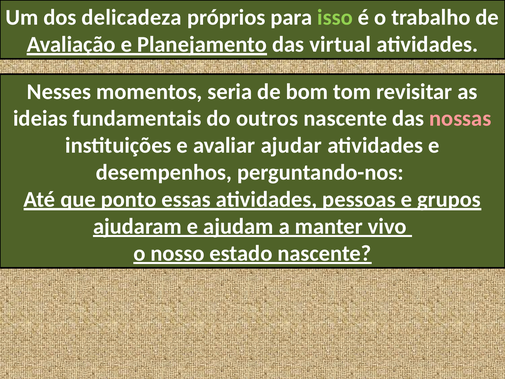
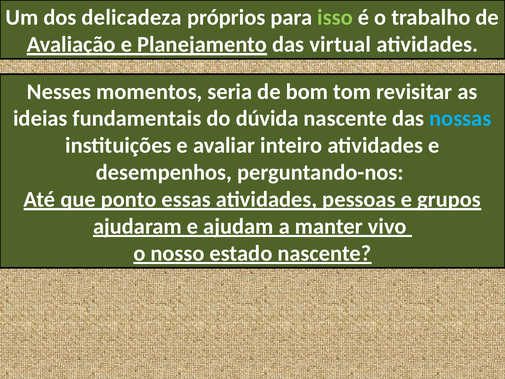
outros: outros -> dúvida
nossas colour: pink -> light blue
ajudar: ajudar -> inteiro
